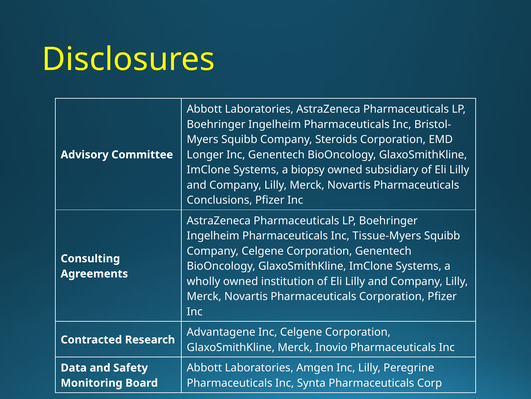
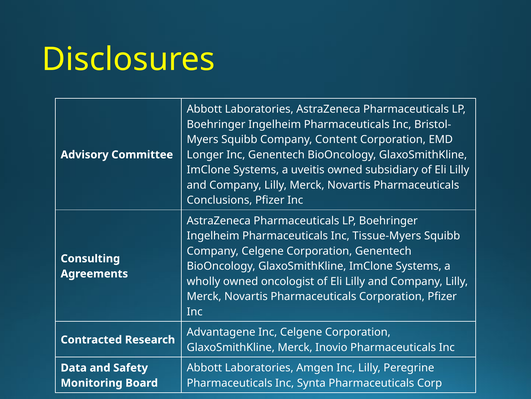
Steroids: Steroids -> Content
biopsy: biopsy -> uveitis
institution: institution -> oncologist
